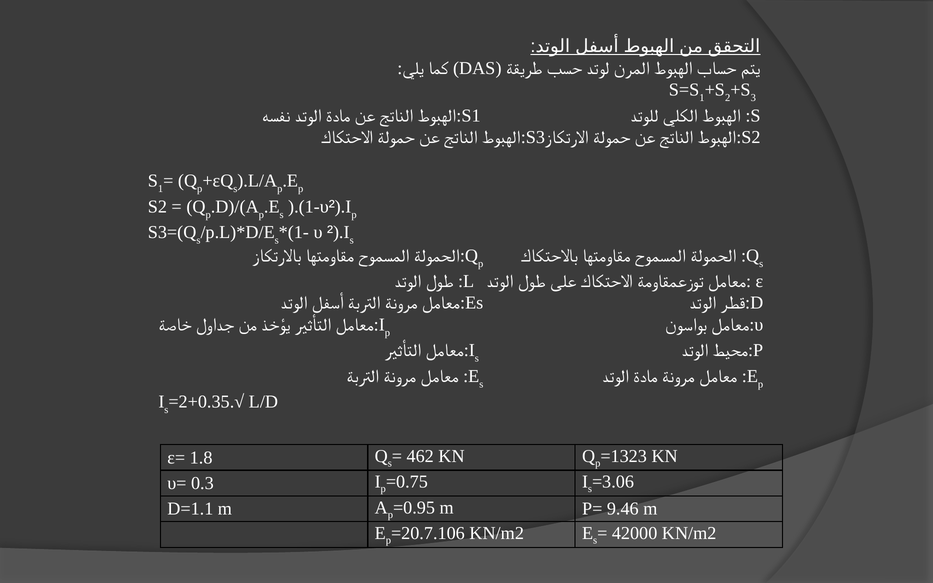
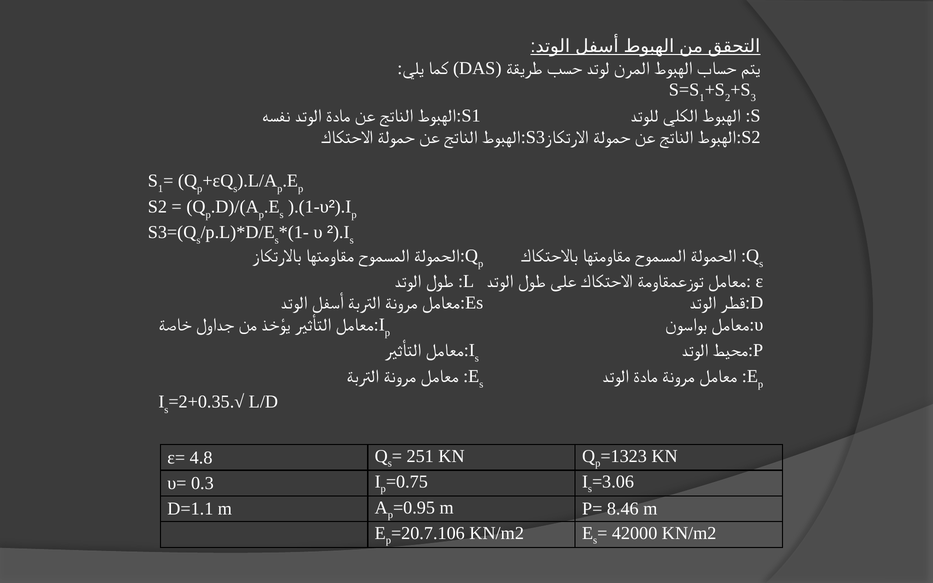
1.8: 1.8 -> 4.8
462: 462 -> 251
9.46: 9.46 -> 8.46
